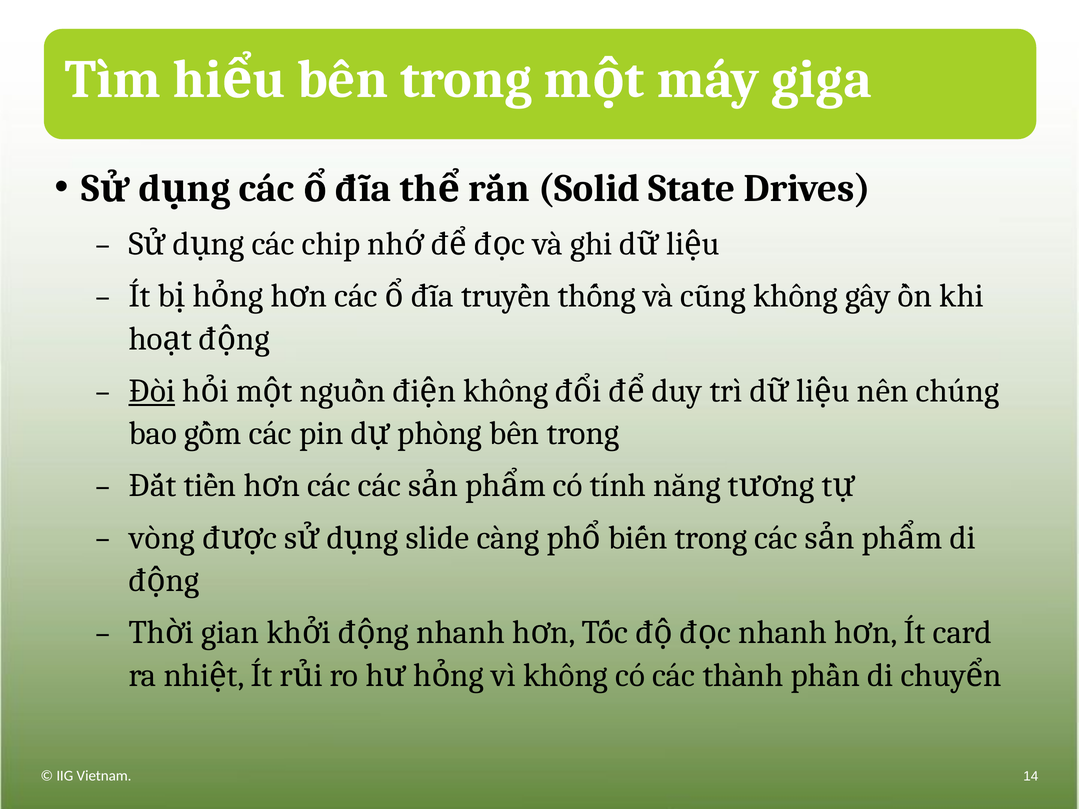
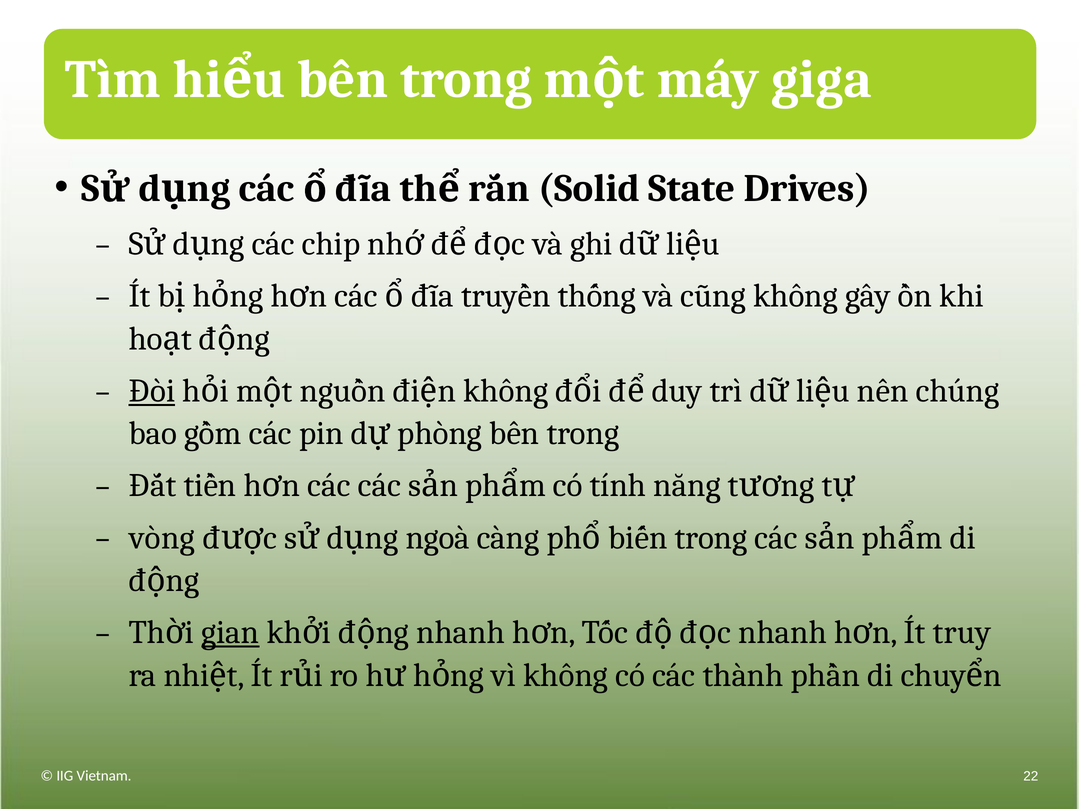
slide: slide -> ngoà
gian underline: none -> present
card: card -> truy
14: 14 -> 22
